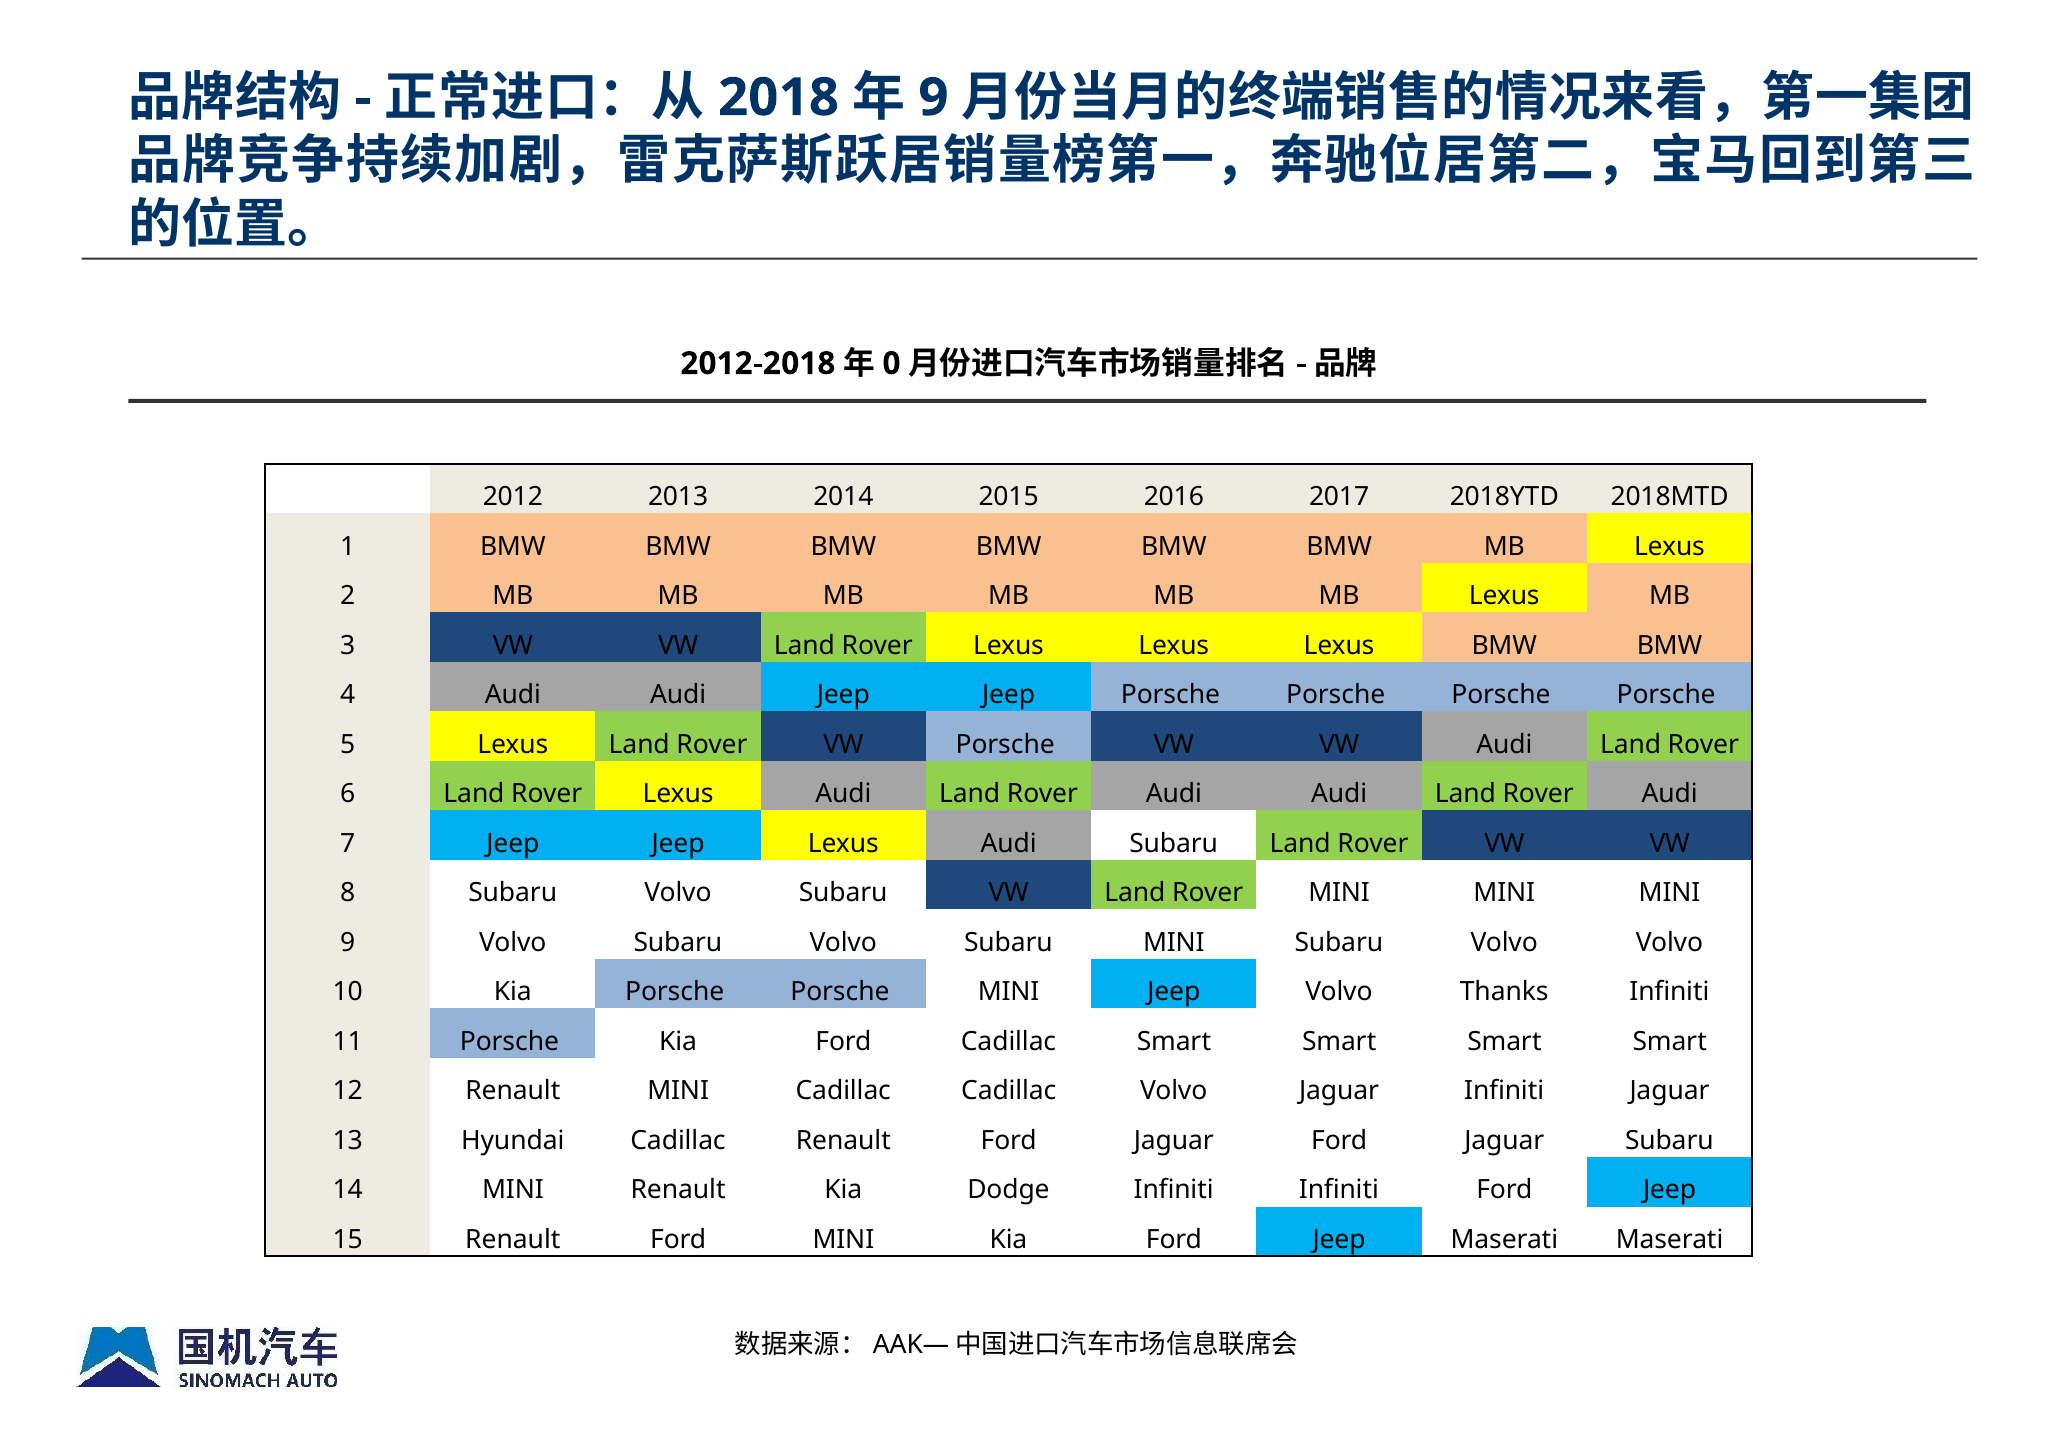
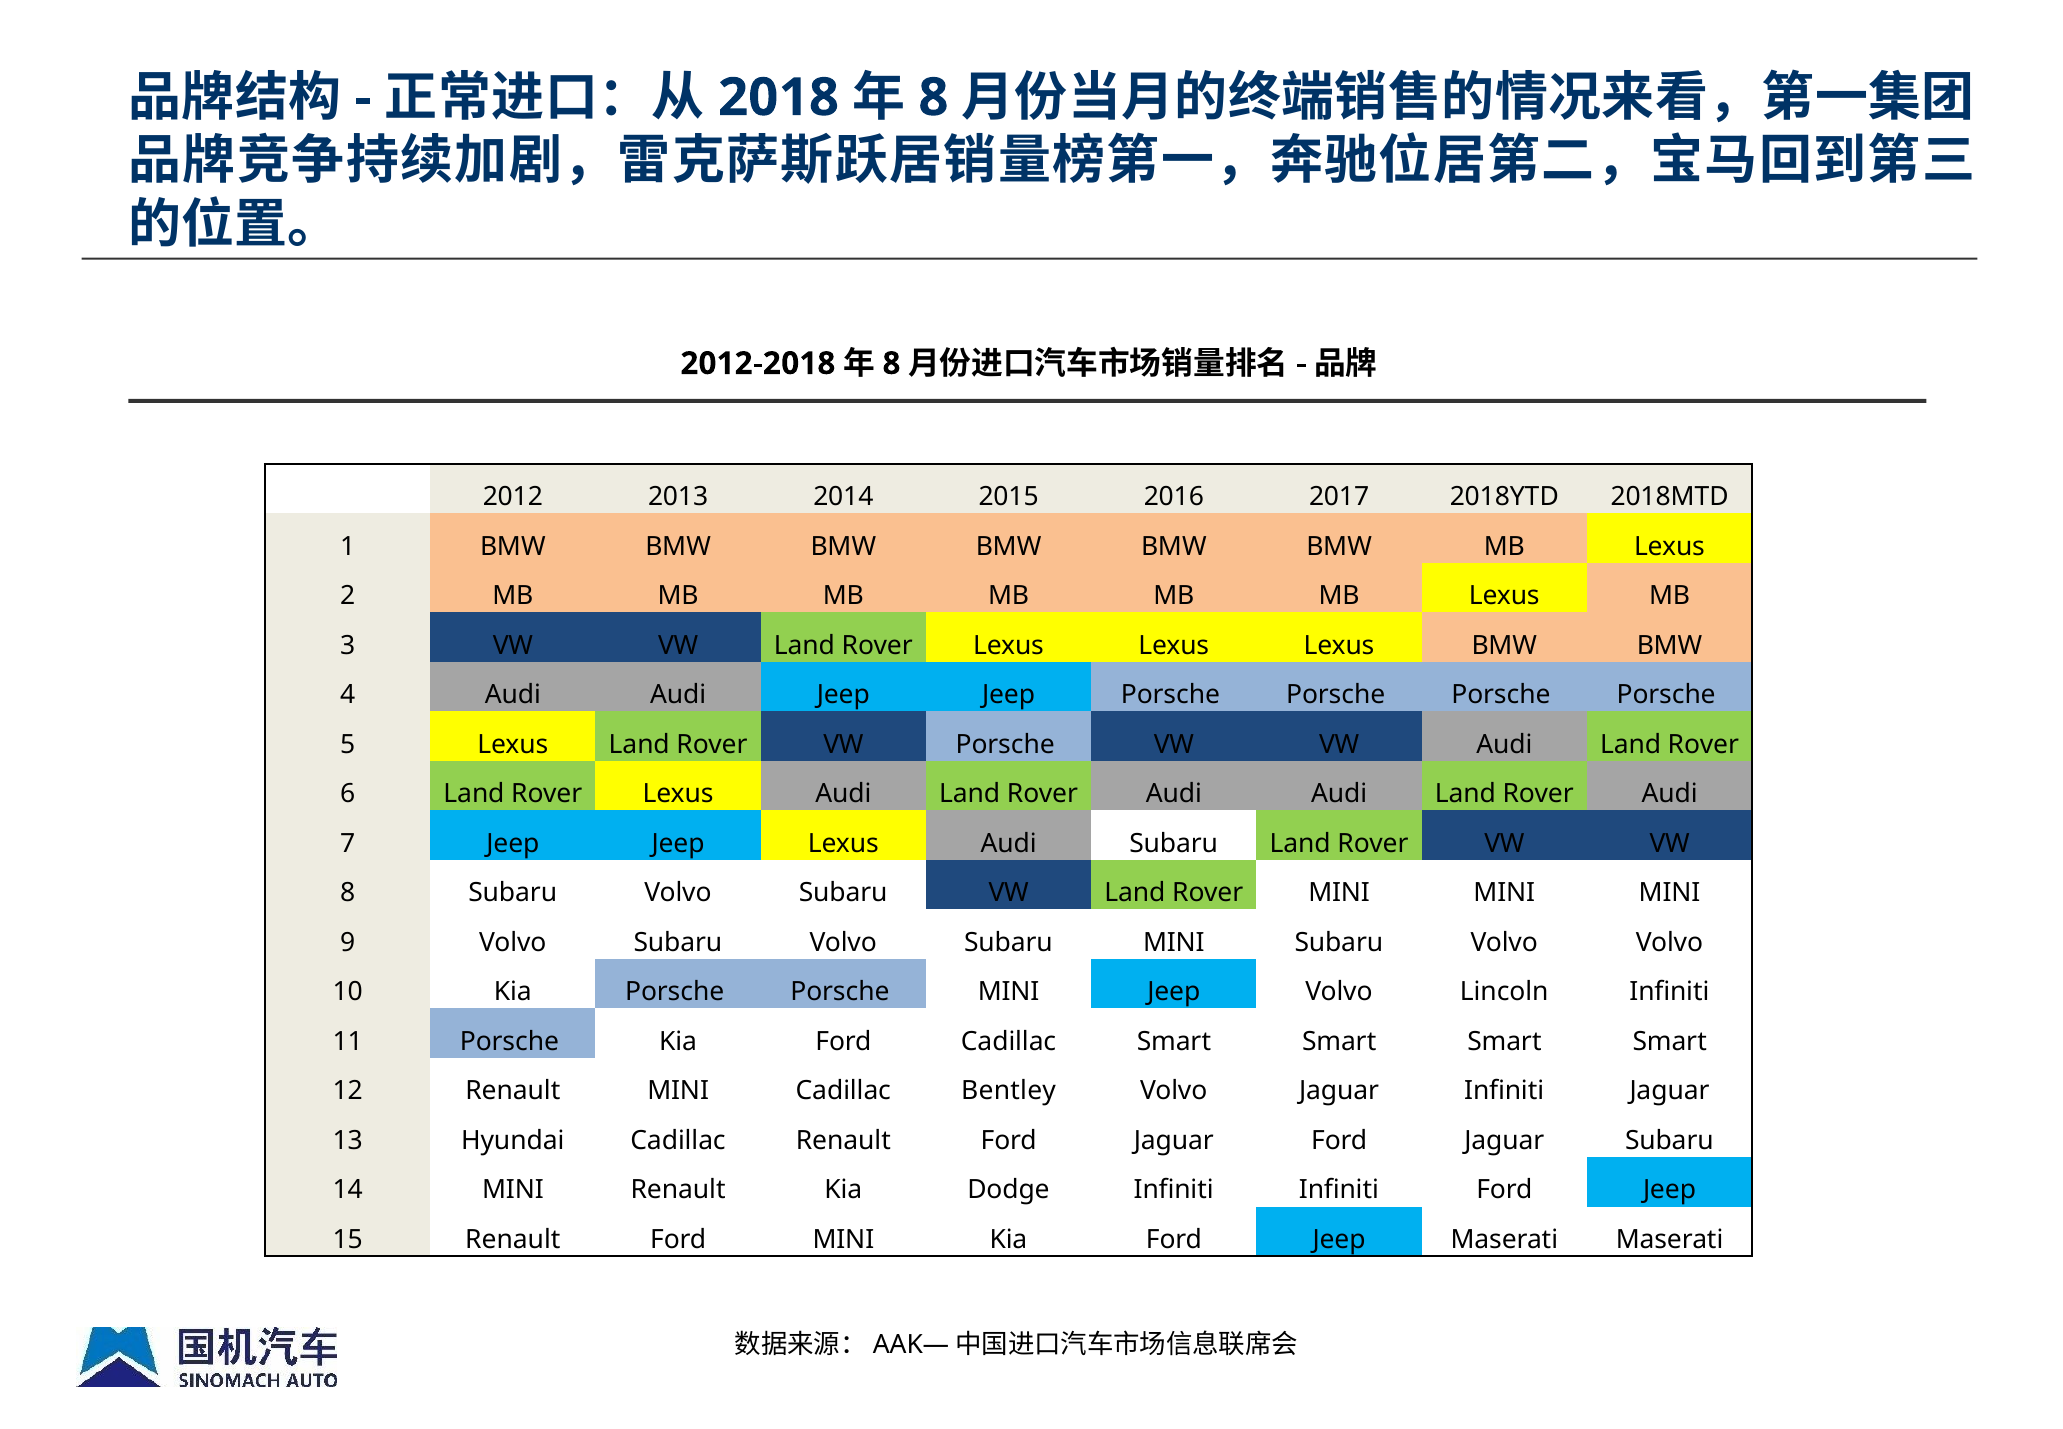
9 at (933, 98): 9 -> 8
0 at (891, 363): 0 -> 8
Thanks: Thanks -> Lincoln
Cadillac Cadillac: Cadillac -> Bentley
